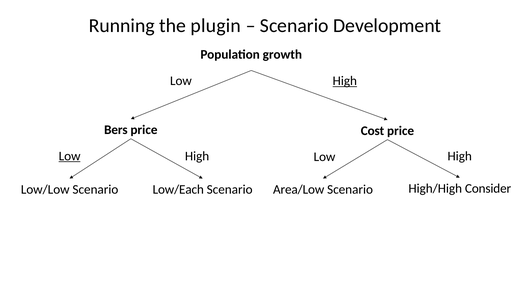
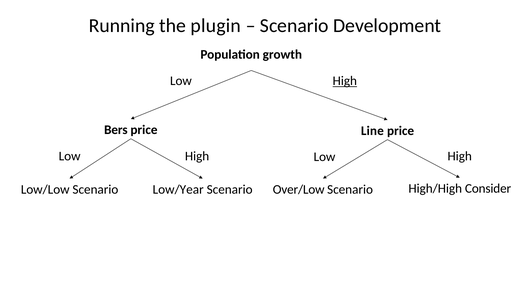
Cost: Cost -> Line
Low at (70, 156) underline: present -> none
Low/Each: Low/Each -> Low/Year
Area/Low: Area/Low -> Over/Low
